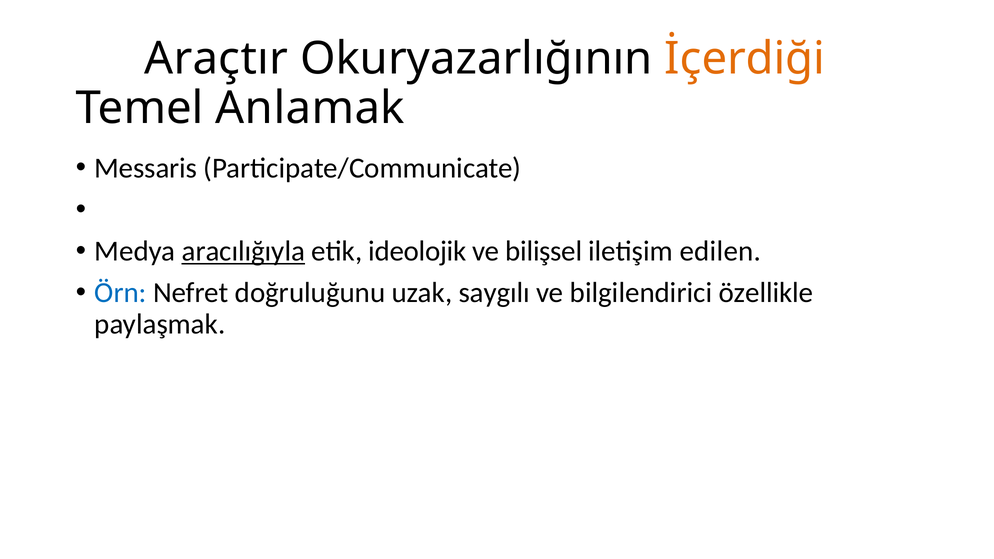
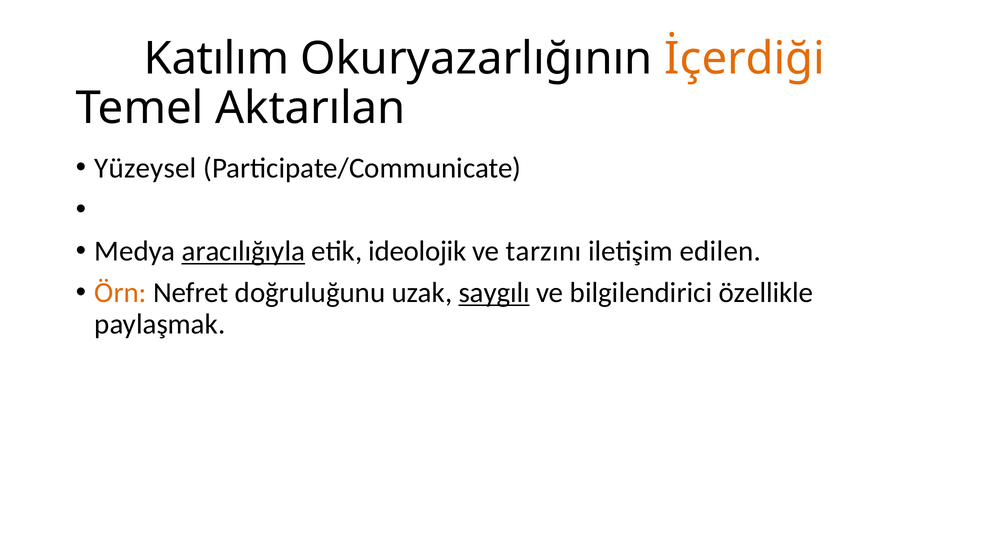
Araçtır: Araçtır -> Katılım
Anlamak: Anlamak -> Aktarılan
Messaris: Messaris -> Yüzeysel
bilişsel: bilişsel -> tarzını
Örn colour: blue -> orange
saygılı underline: none -> present
